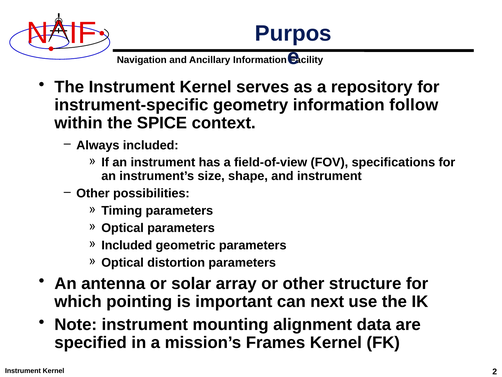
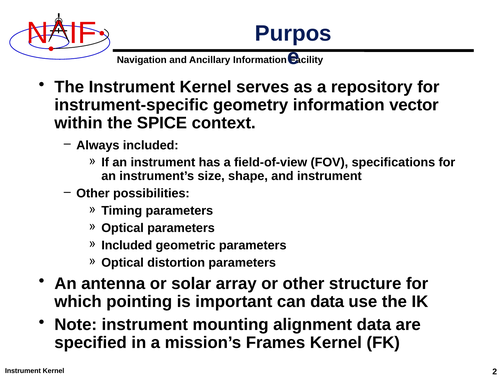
follow: follow -> vector
can next: next -> data
